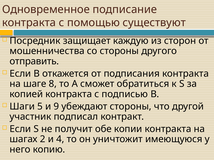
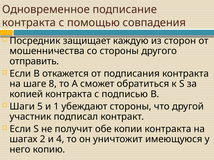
существуют: существуют -> совпадения
9: 9 -> 1
